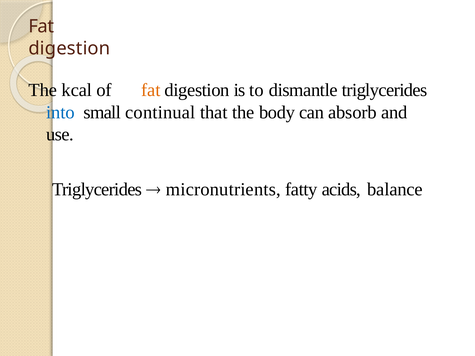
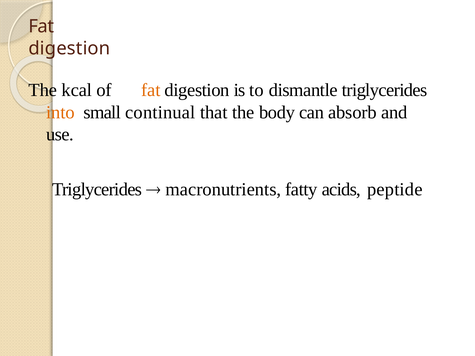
into colour: blue -> orange
micronutrients: micronutrients -> macronutrients
balance: balance -> peptide
